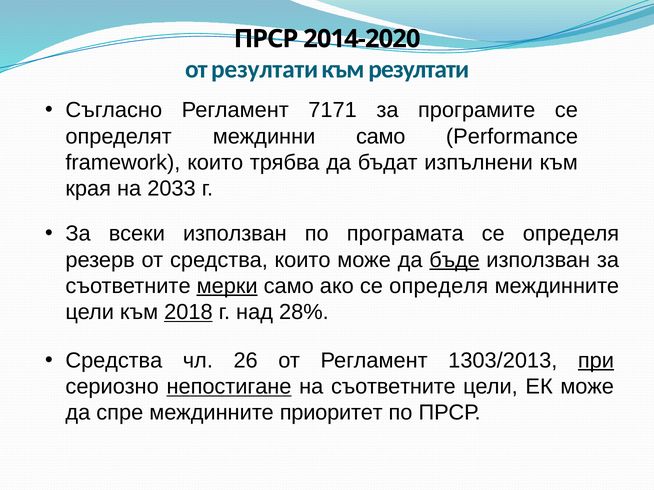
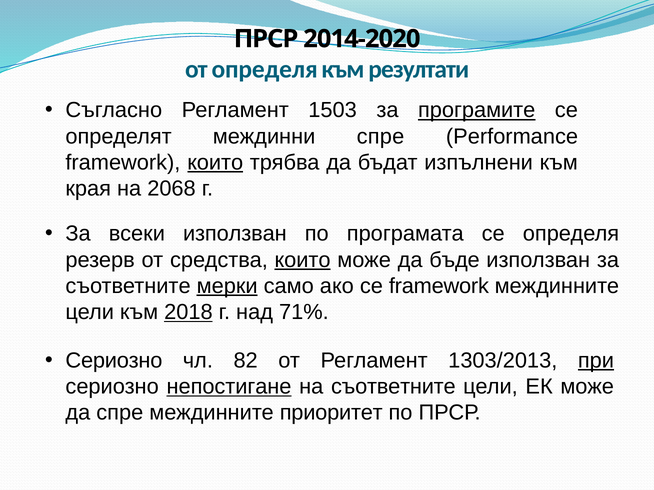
от резултати: резултати -> определя
7171: 7171 -> 1503
програмите underline: none -> present
междинни само: само -> спре
които at (215, 163) underline: none -> present
2033: 2033 -> 2068
които at (303, 260) underline: none -> present
бъде underline: present -> none
ако се определя: определя -> framework
28%: 28% -> 71%
Средства at (114, 361): Средства -> Сериозно
26: 26 -> 82
